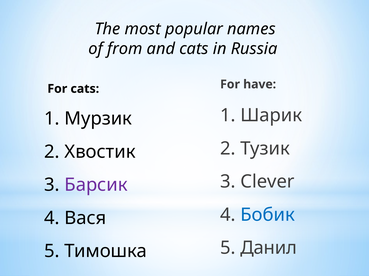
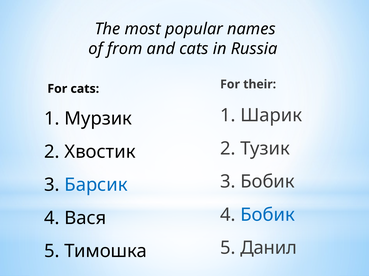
have: have -> their
3 Clever: Clever -> Бобик
Барсик colour: purple -> blue
